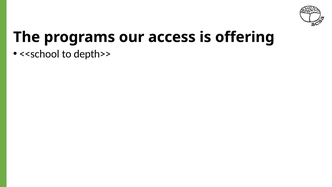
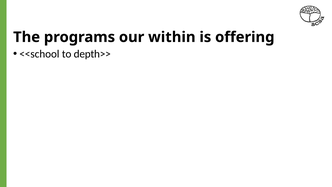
access: access -> within
